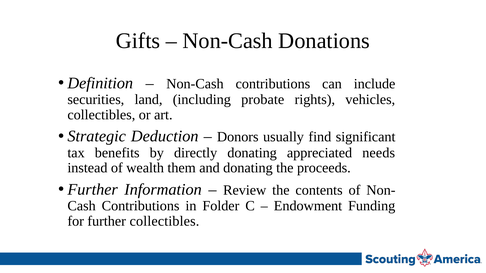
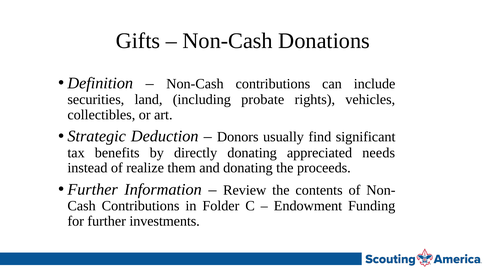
wealth: wealth -> realize
further collectibles: collectibles -> investments
